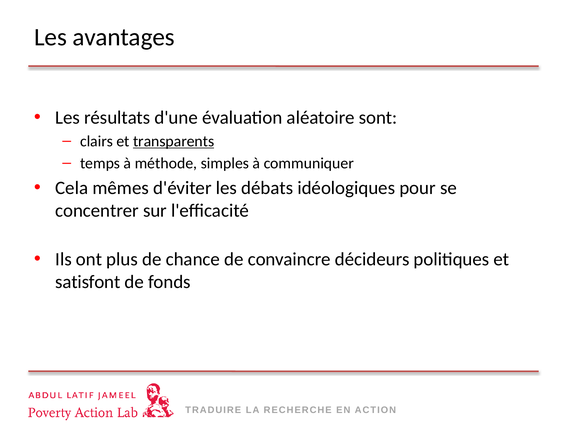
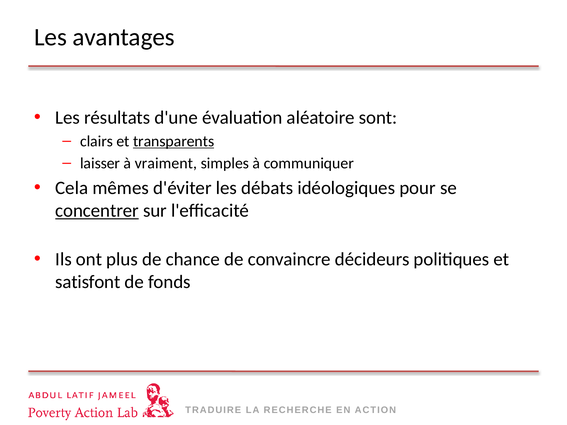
temps: temps -> laisser
méthode: méthode -> vraiment
concentrer underline: none -> present
